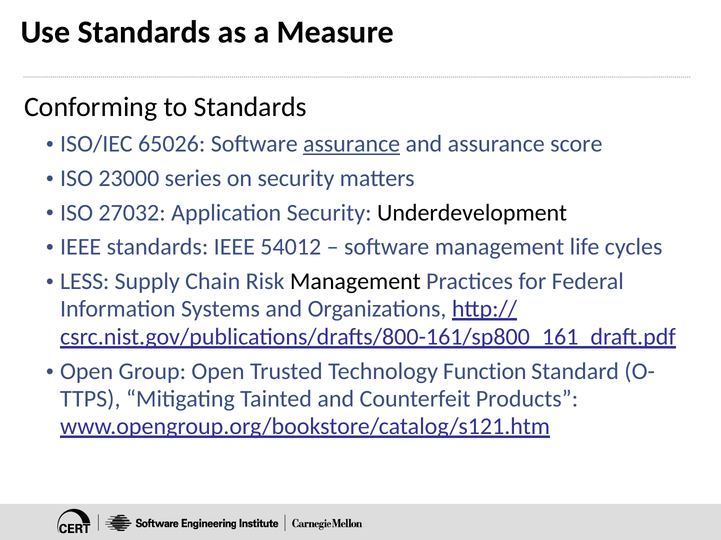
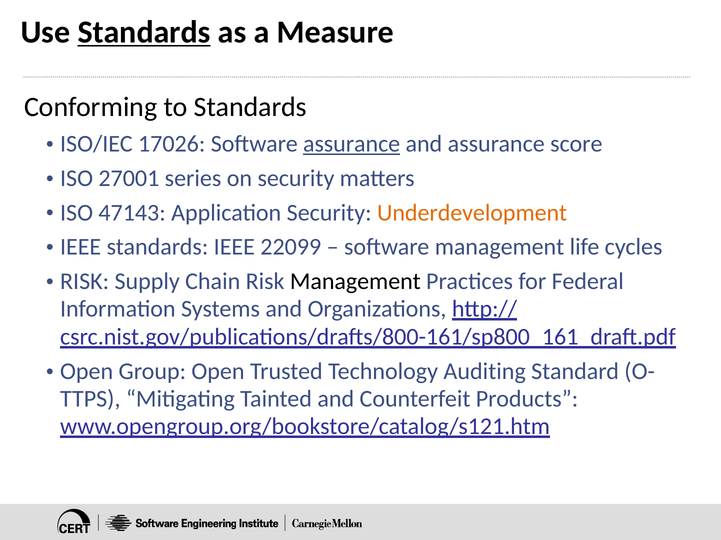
Standards at (144, 32) underline: none -> present
65026: 65026 -> 17026
23000: 23000 -> 27001
27032: 27032 -> 47143
Underdevelopment colour: black -> orange
54012: 54012 -> 22099
LESS at (85, 282): LESS -> RISK
Function: Function -> Auditing
